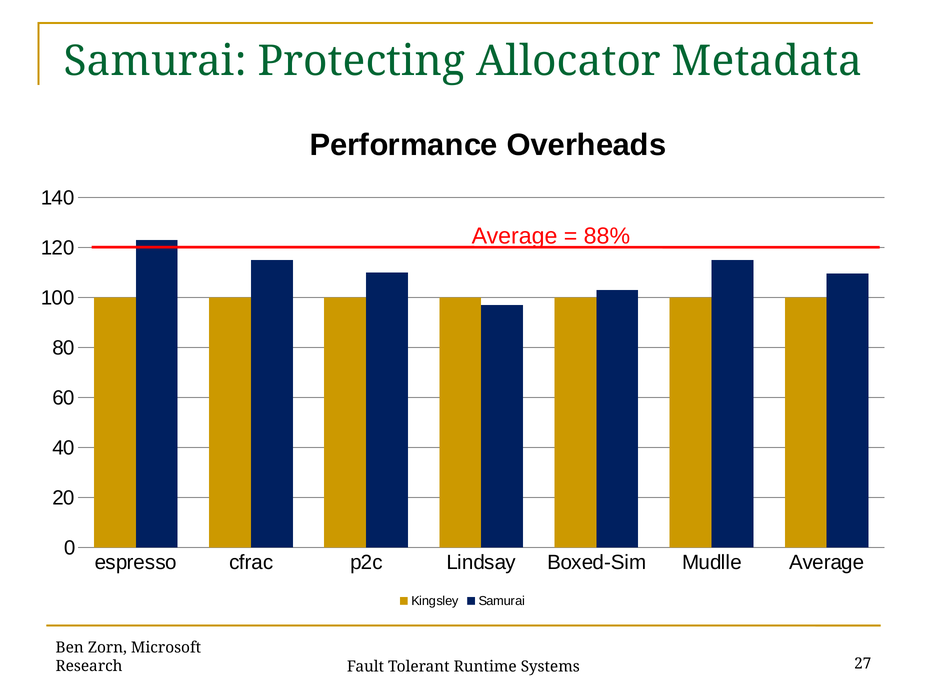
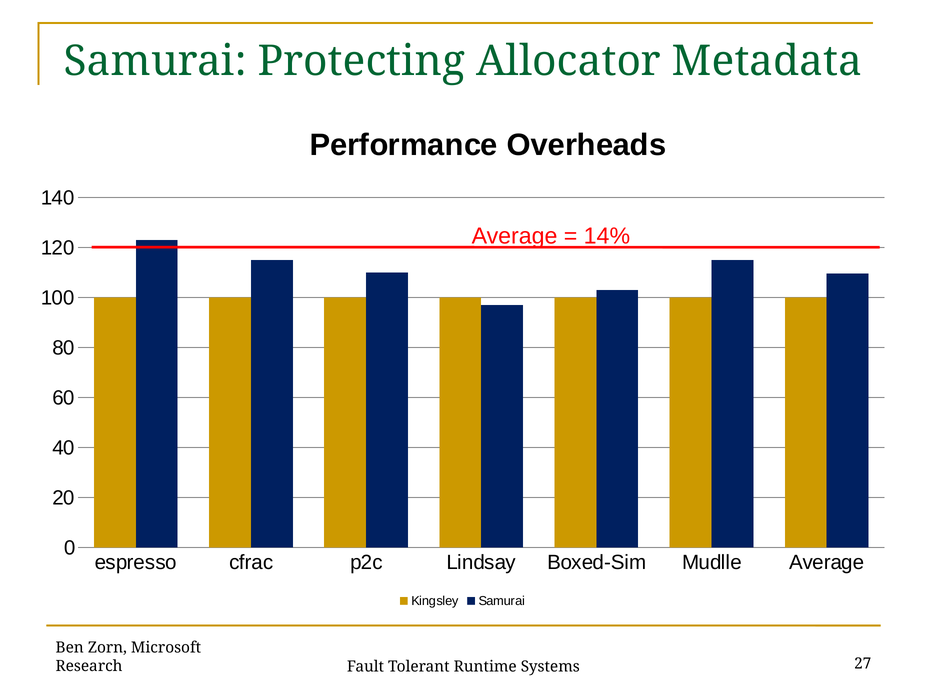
88%: 88% -> 14%
